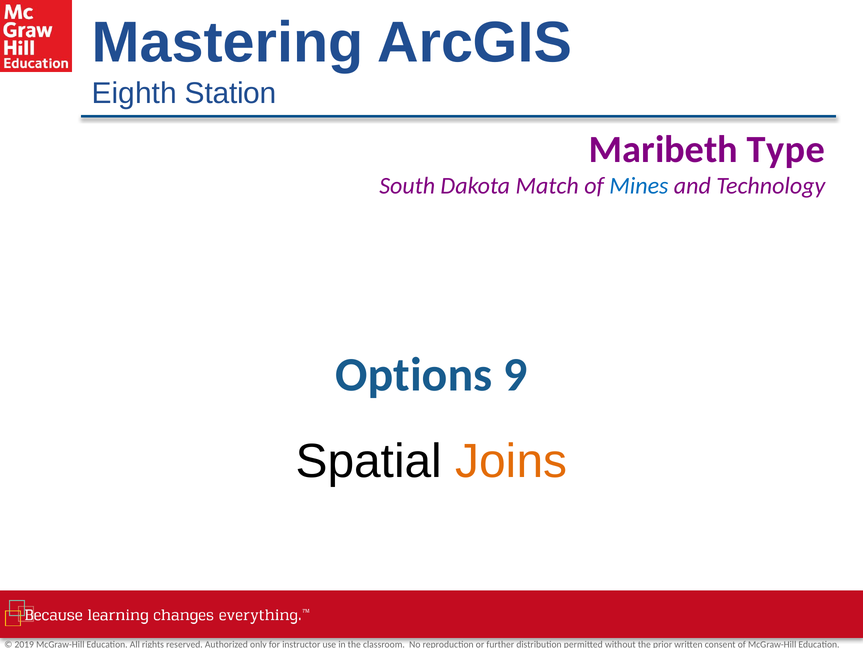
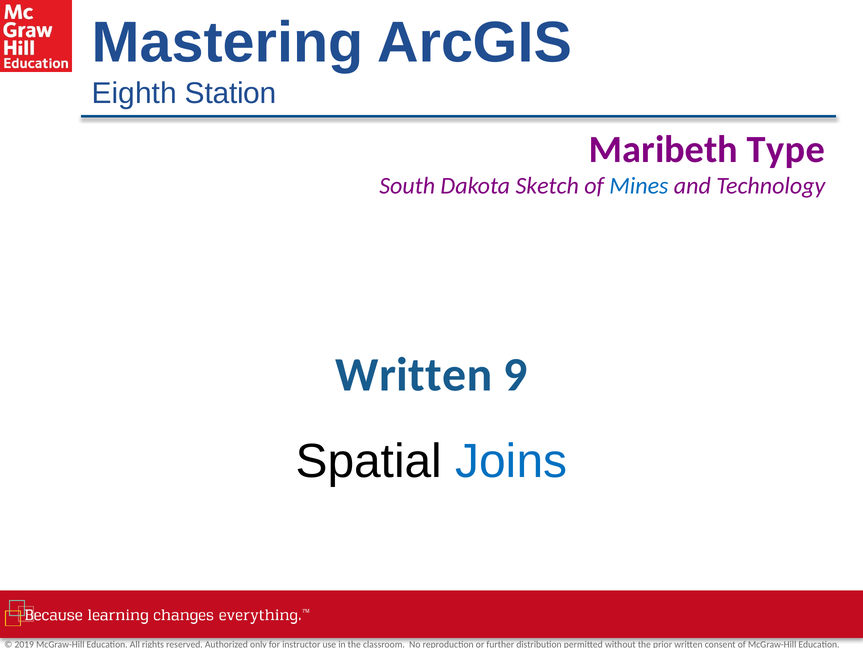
Match: Match -> Sketch
Options at (414, 374): Options -> Written
Joins colour: orange -> blue
